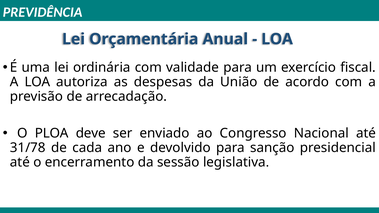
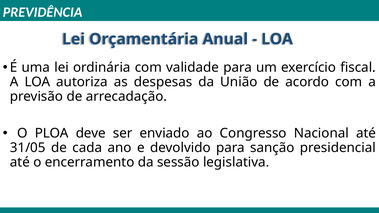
31/78: 31/78 -> 31/05
